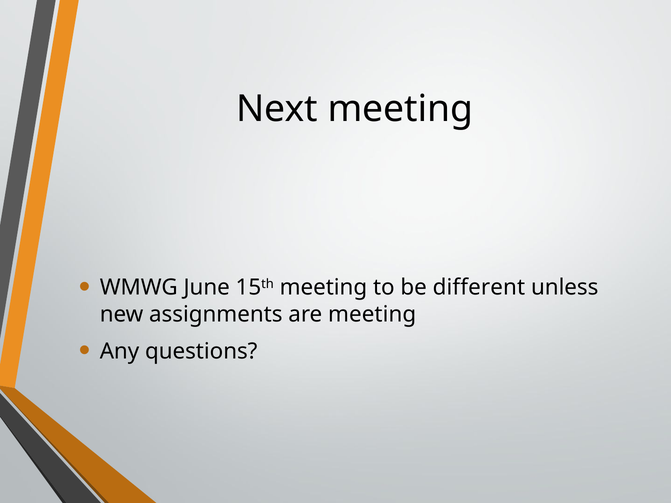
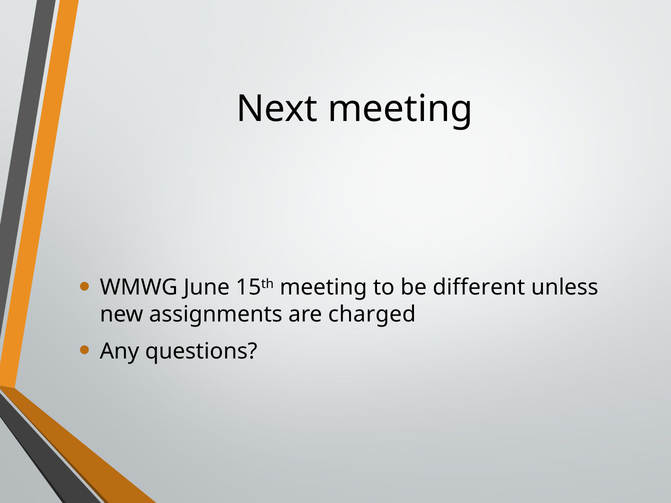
are meeting: meeting -> charged
